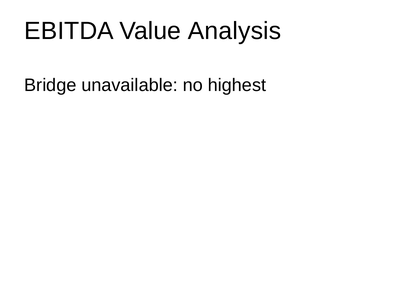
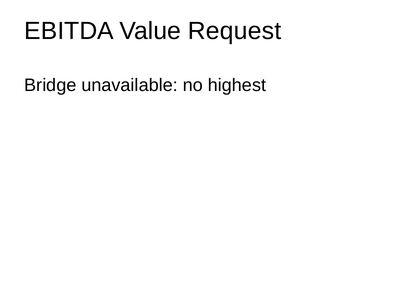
Analysis: Analysis -> Request
